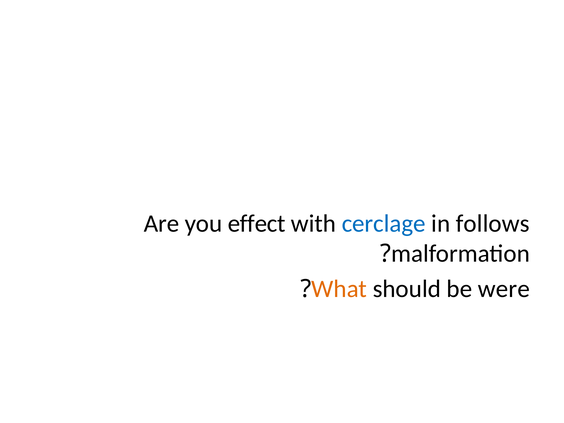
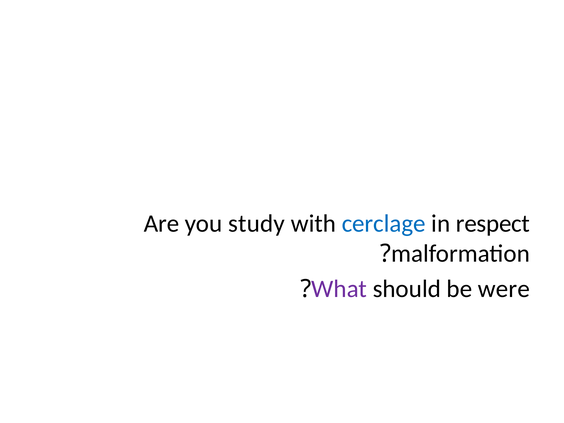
effect: effect -> study
follows: follows -> respect
What colour: orange -> purple
